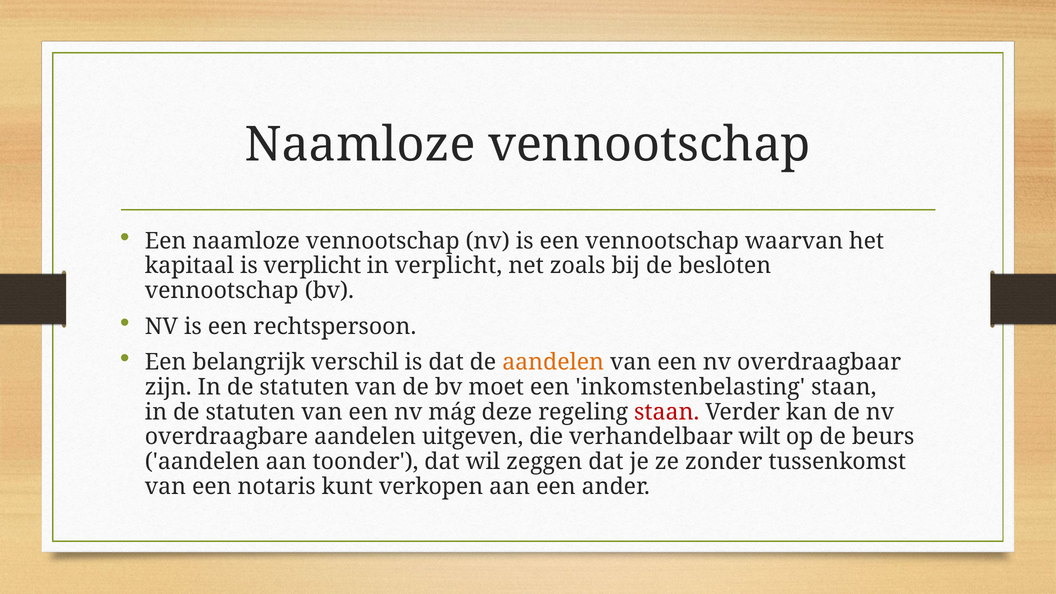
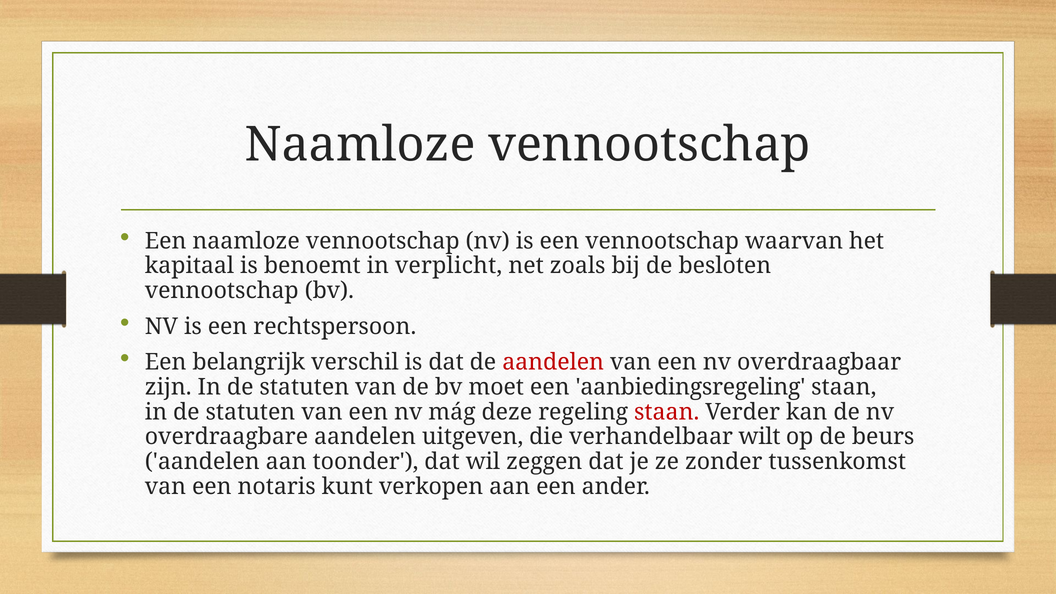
is verplicht: verplicht -> benoemt
aandelen at (553, 362) colour: orange -> red
inkomstenbelasting: inkomstenbelasting -> aanbiedingsregeling
